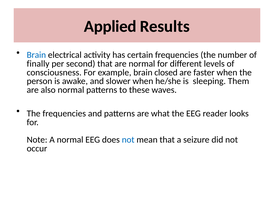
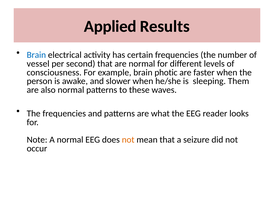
finally: finally -> vessel
closed: closed -> photic
not at (128, 140) colour: blue -> orange
